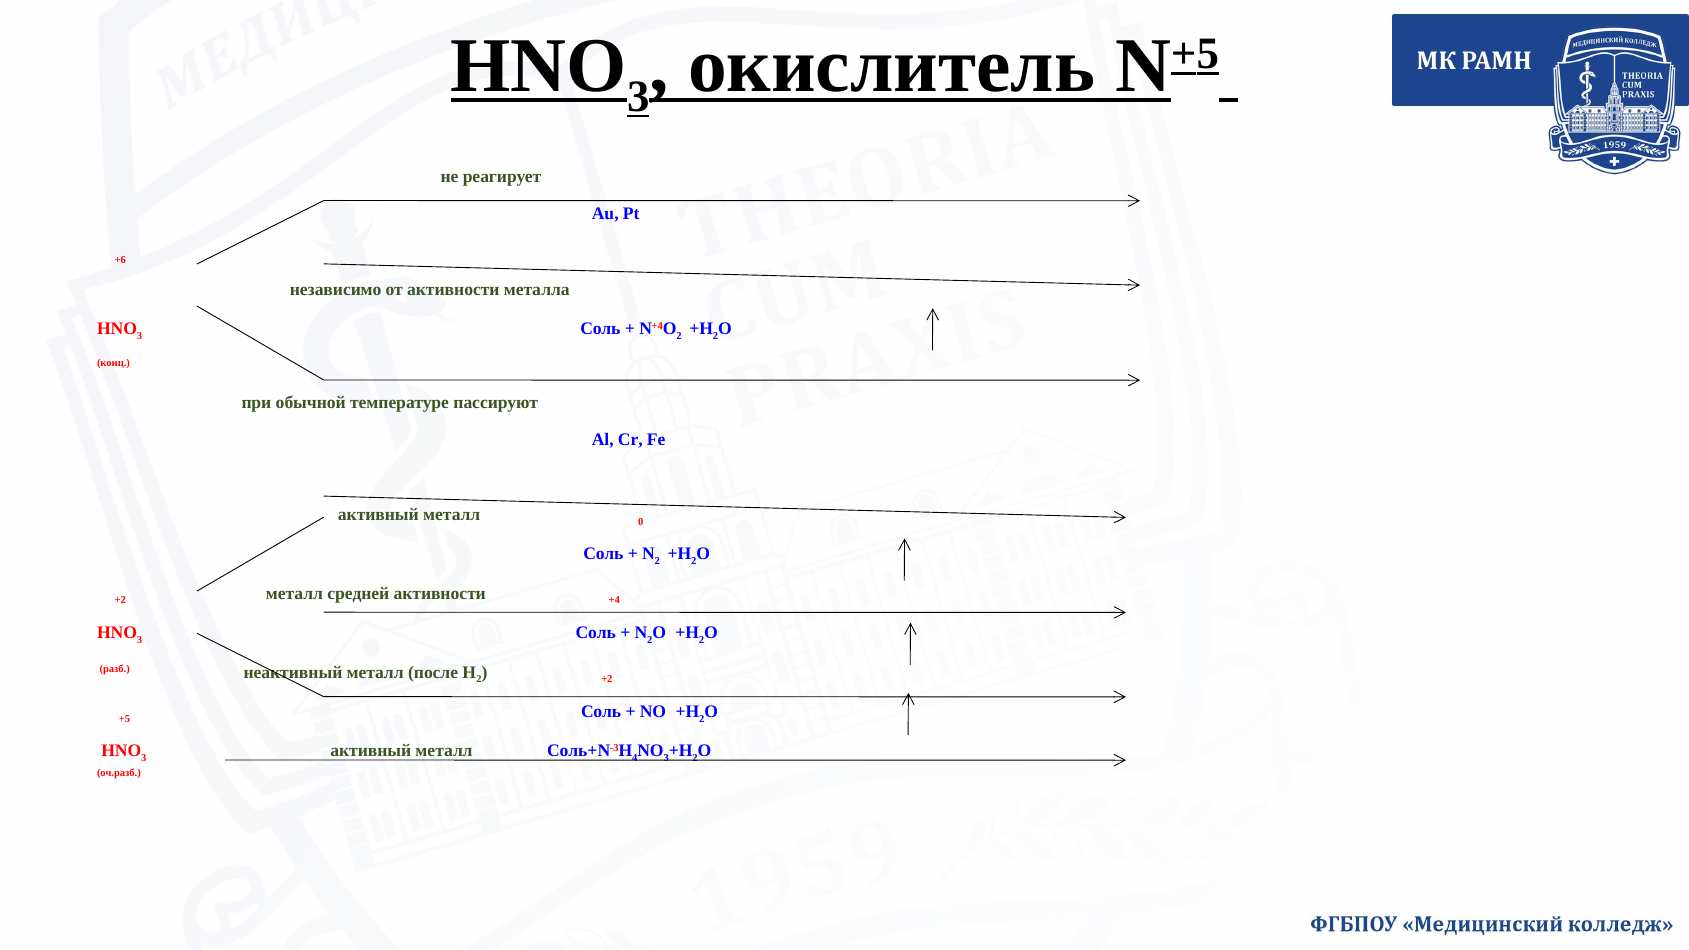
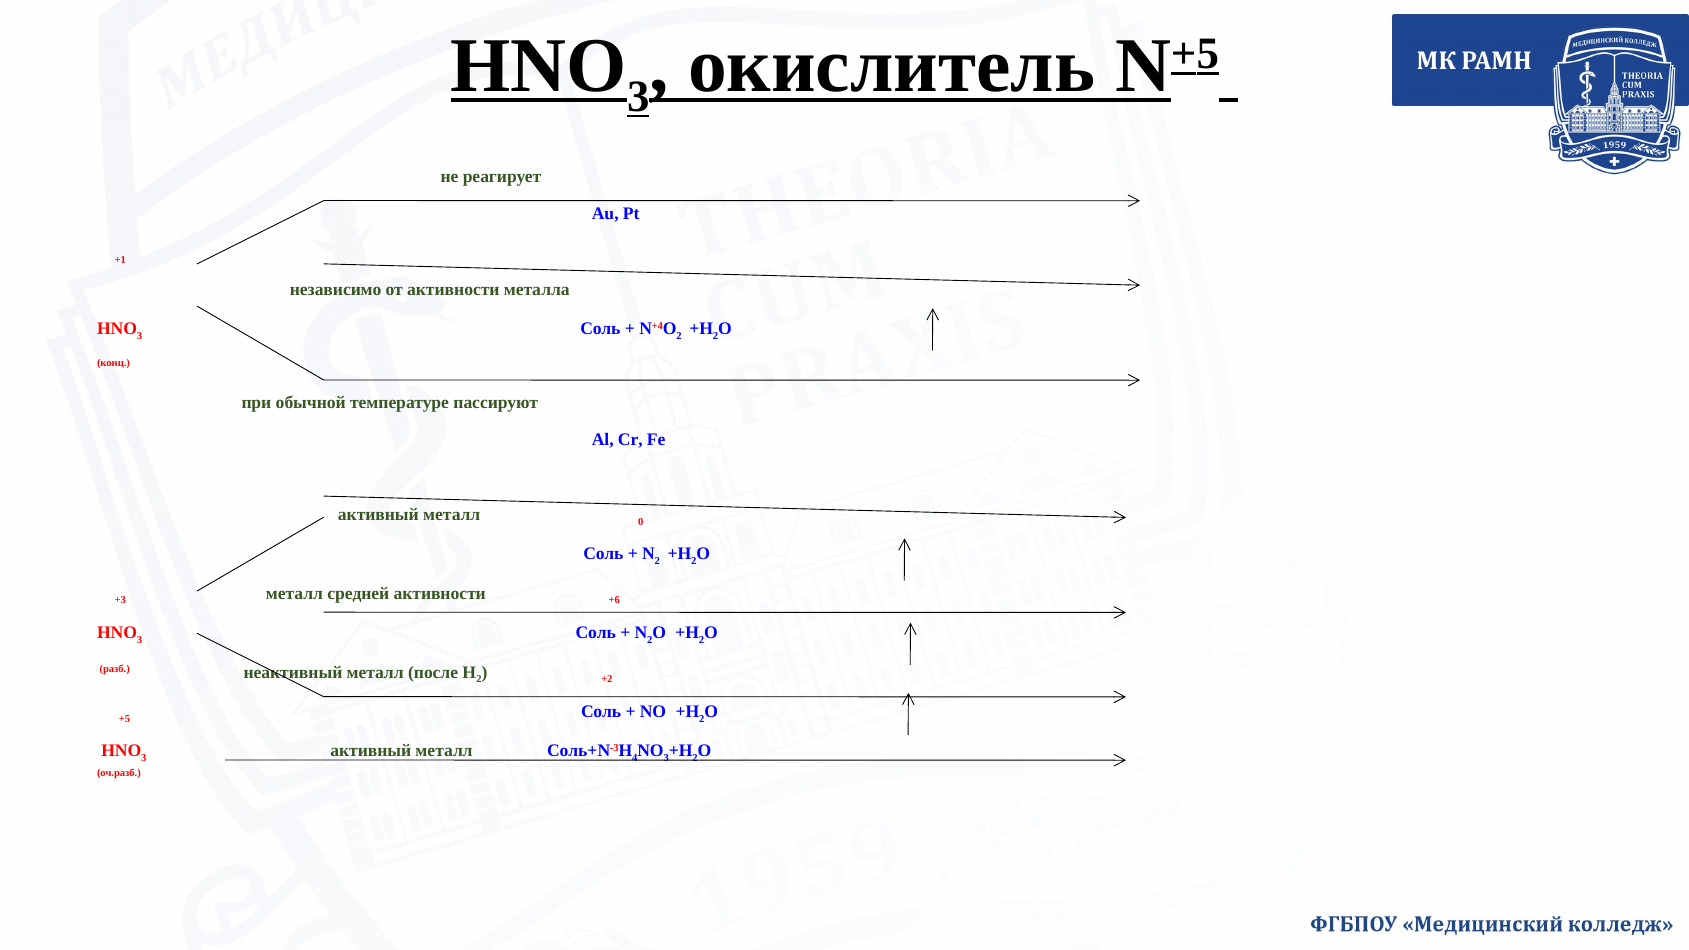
+6: +6 -> +1
+2 at (120, 600): +2 -> +3
+4: +4 -> +6
